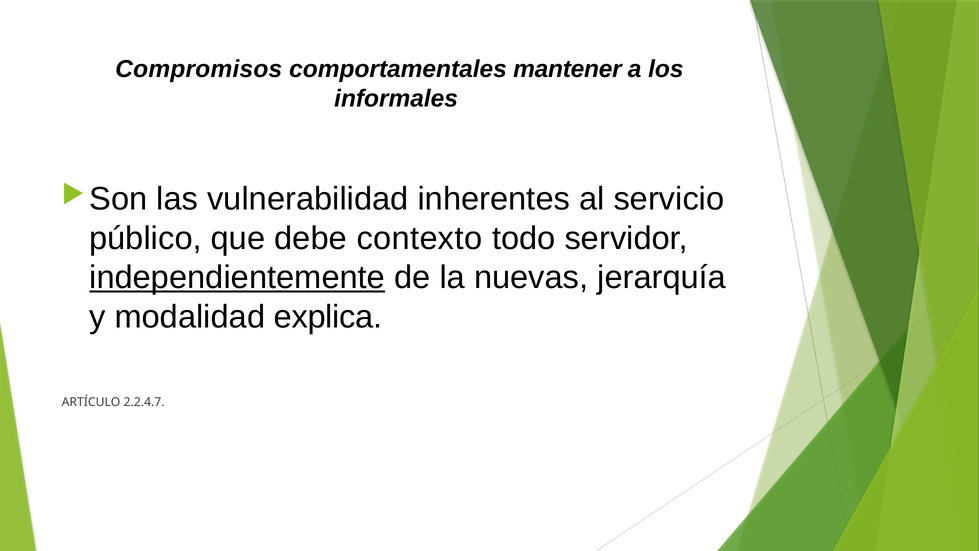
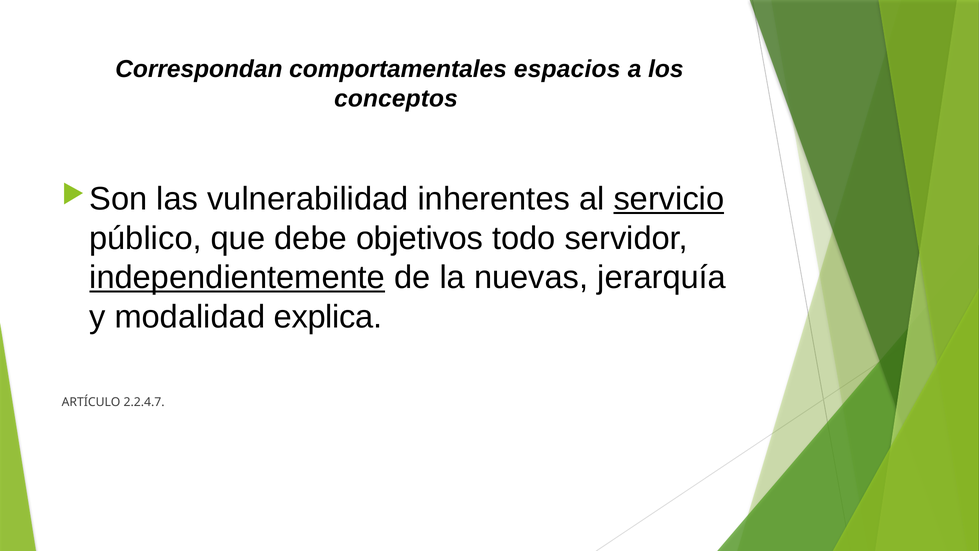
Compromisos: Compromisos -> Correspondan
mantener: mantener -> espacios
informales: informales -> conceptos
servicio underline: none -> present
contexto: contexto -> objetivos
